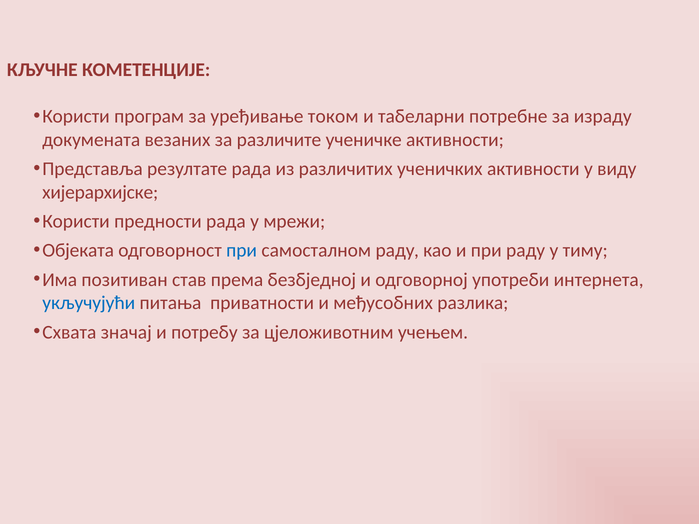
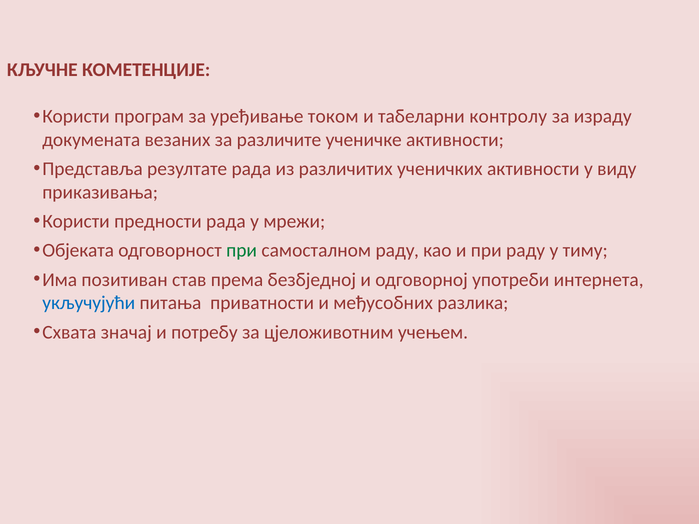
потребне: потребне -> контролу
хијерархијске: хијерархијске -> приказивања
при at (242, 251) colour: blue -> green
